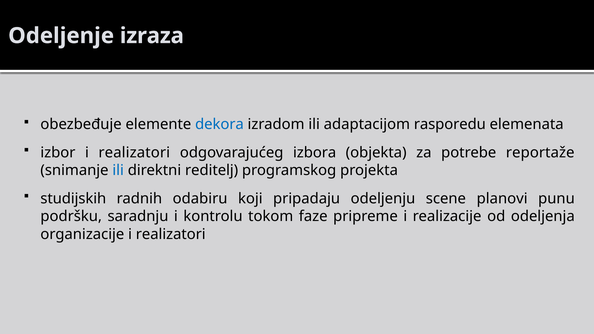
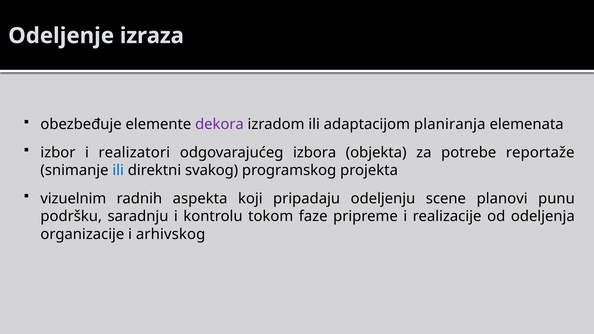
dekora colour: blue -> purple
rasporedu: rasporedu -> planiranja
reditelj: reditelj -> svakog
studijskih: studijskih -> vizuelnim
odabiru: odabiru -> aspekta
organizacije i realizatori: realizatori -> arhivskog
